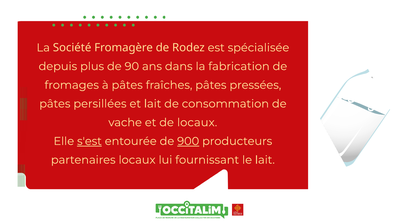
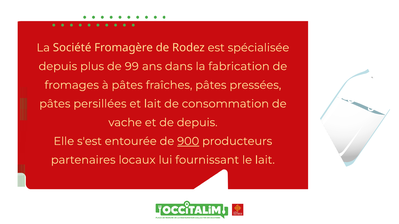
90: 90 -> 99
de locaux: locaux -> depuis
s'est underline: present -> none
